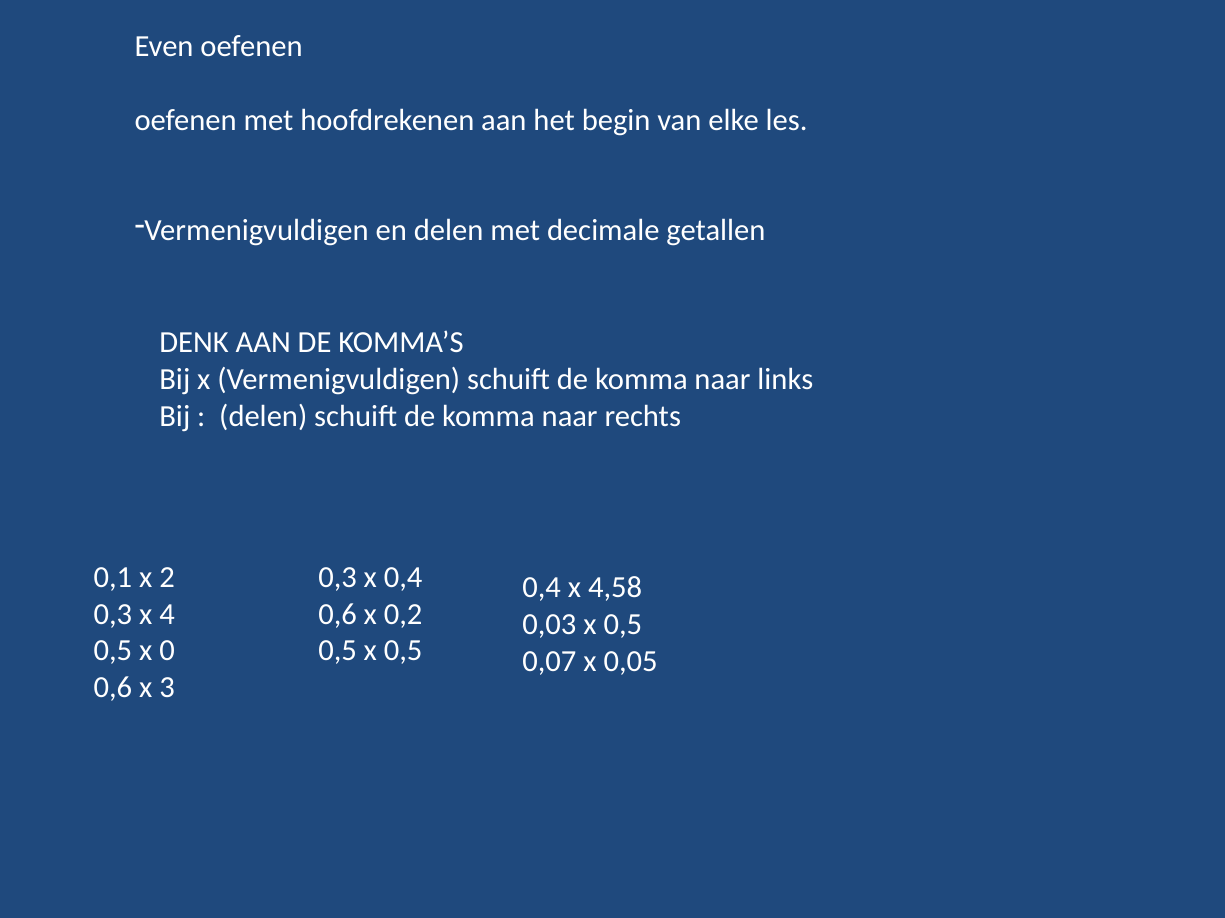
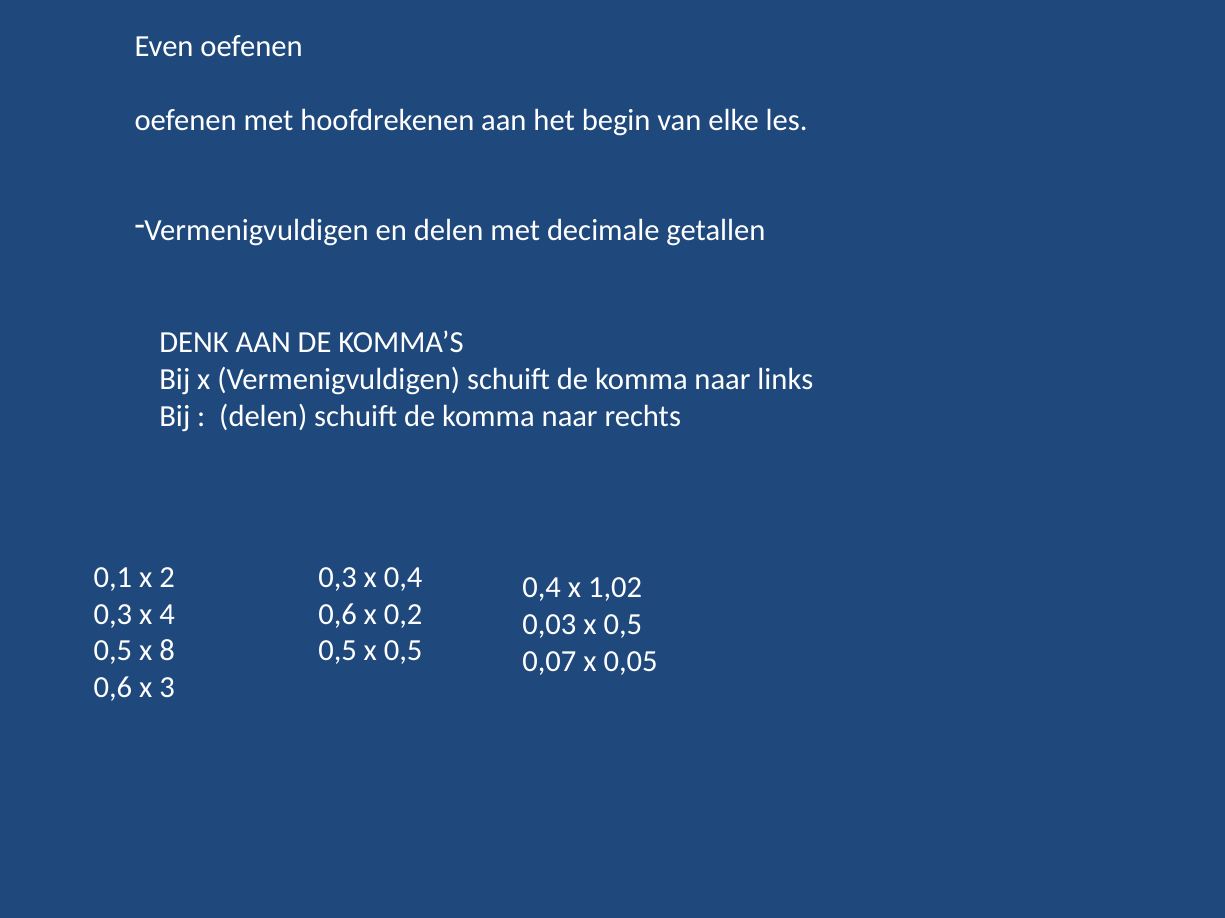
4,58: 4,58 -> 1,02
0: 0 -> 8
